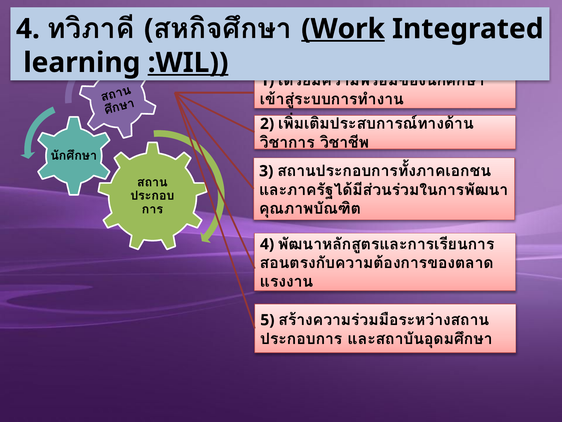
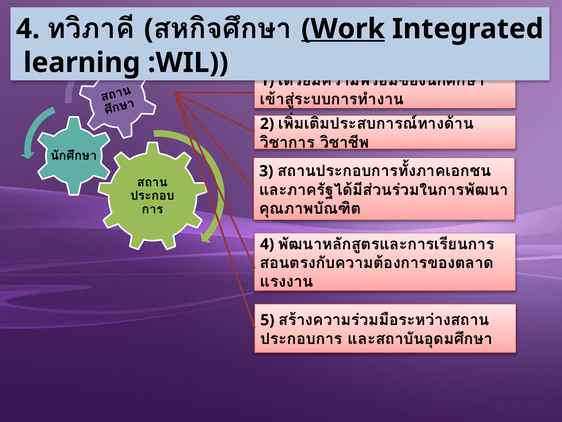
:WIL underline: present -> none
